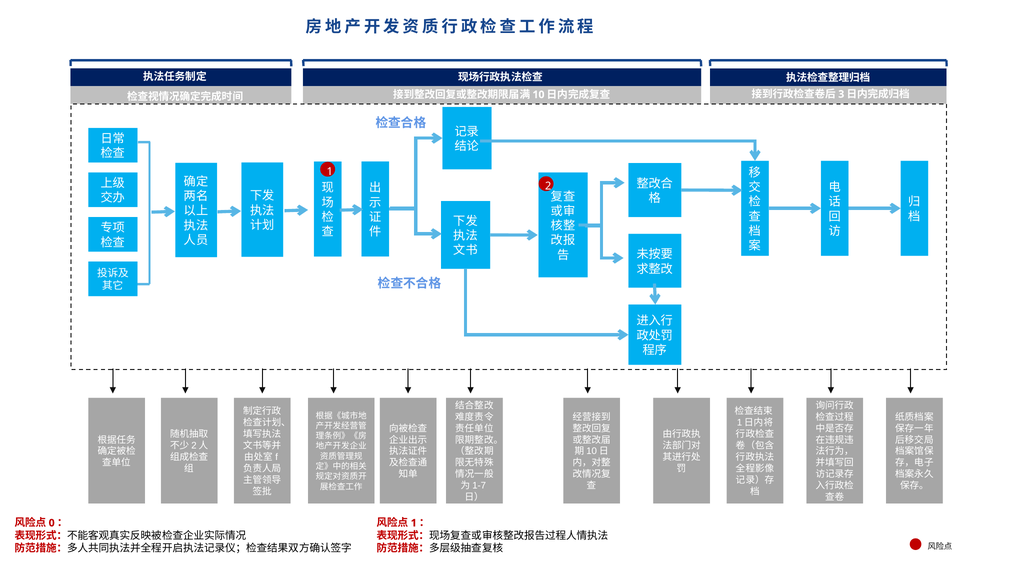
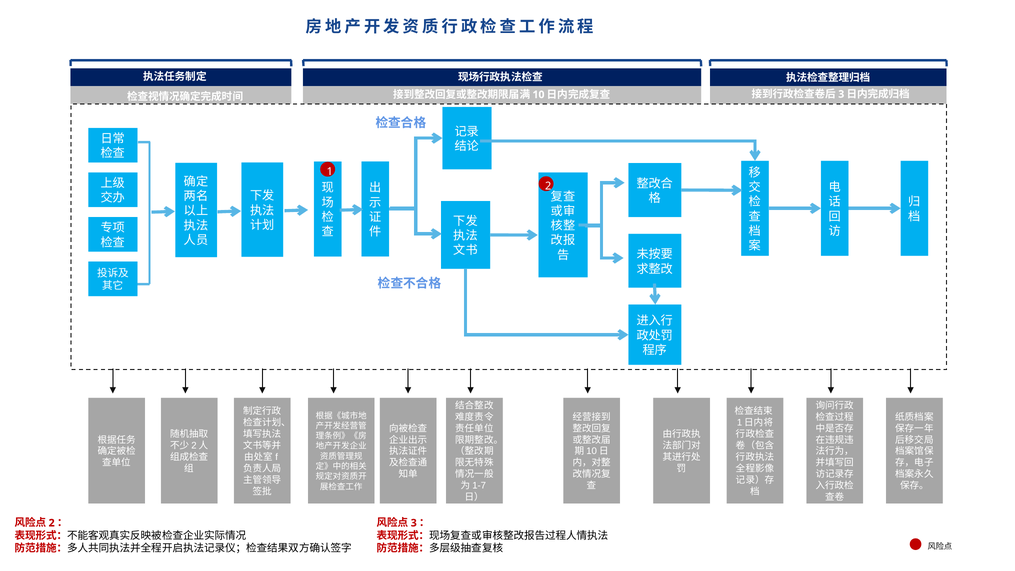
0 at (52, 523): 0 -> 2
1 at (414, 523): 1 -> 3
